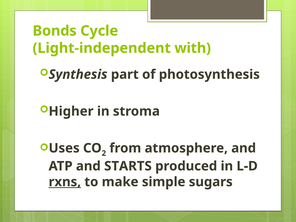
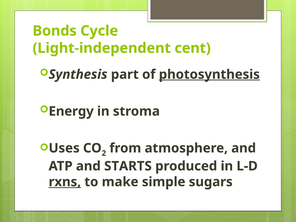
with: with -> cent
photosynthesis underline: none -> present
Higher: Higher -> Energy
